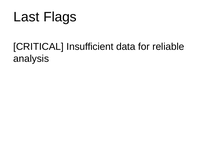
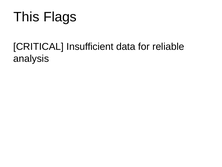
Last: Last -> This
